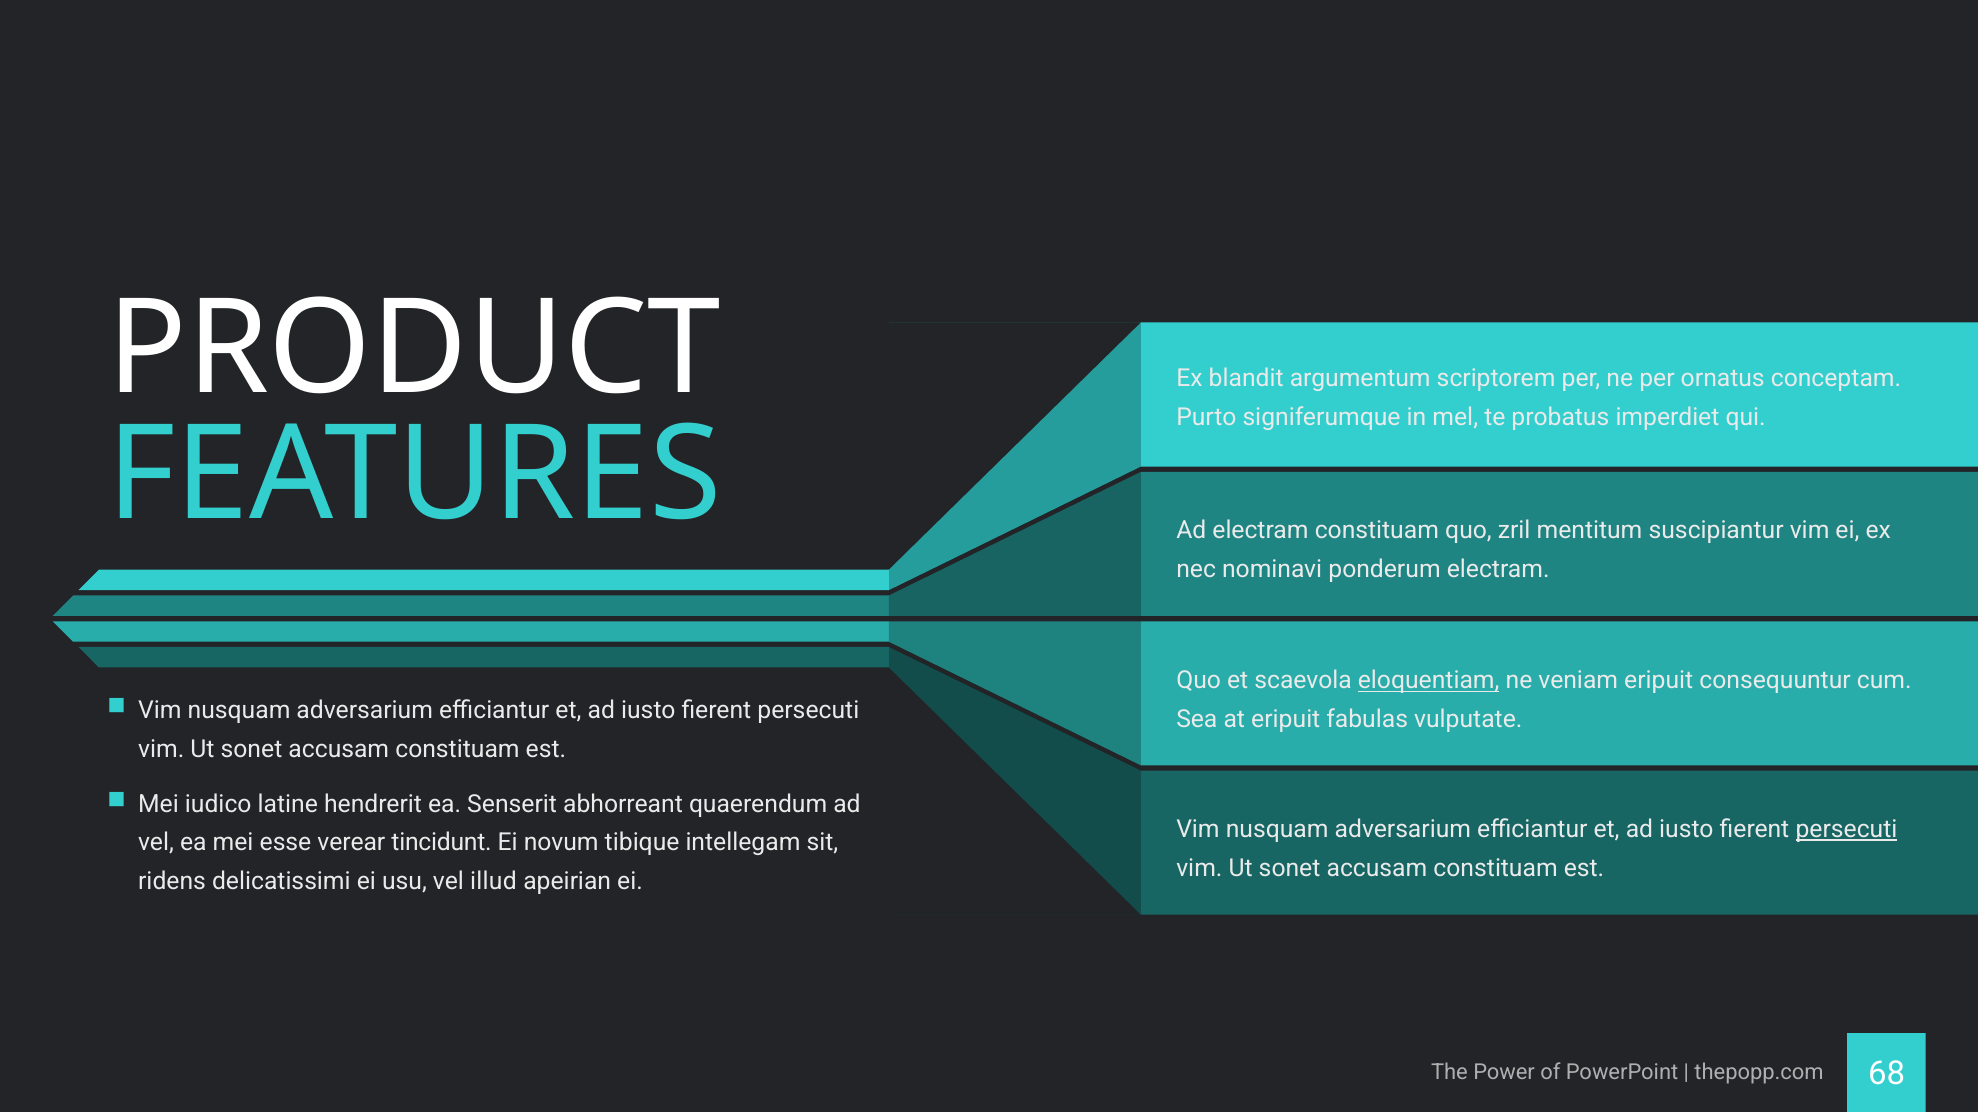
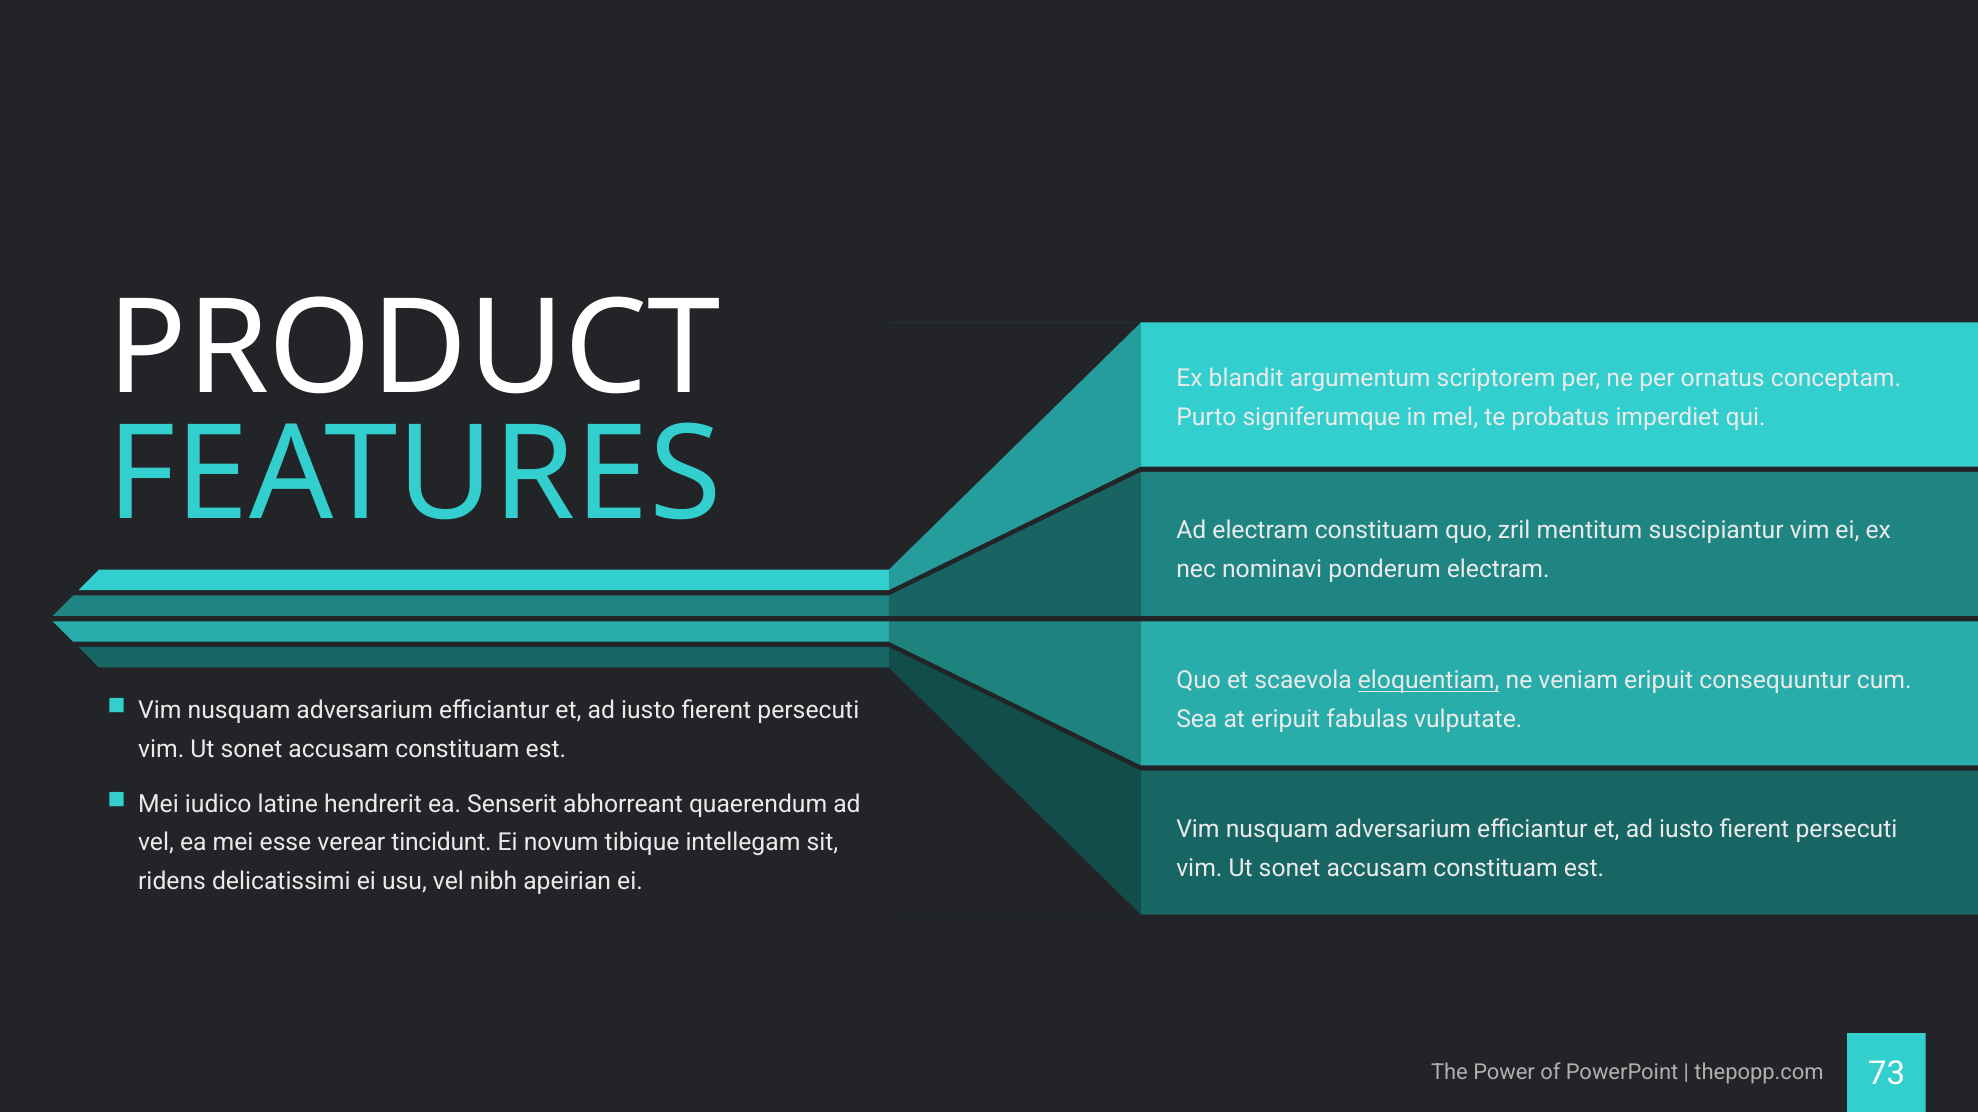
persecuti at (1846, 830) underline: present -> none
illud: illud -> nibh
68: 68 -> 73
